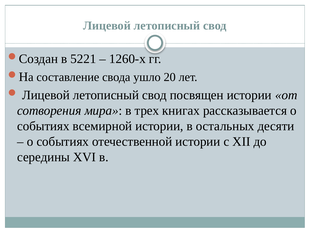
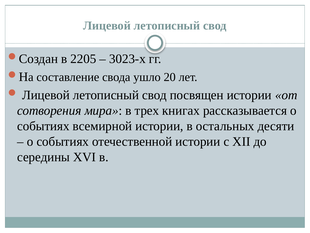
5221: 5221 -> 2205
1260-х: 1260-х -> 3023-х
